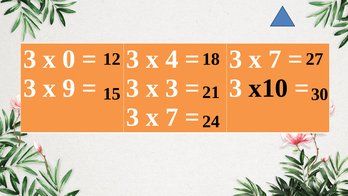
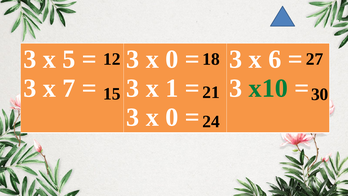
0: 0 -> 5
4 at (172, 59): 4 -> 0
7 at (275, 59): 7 -> 6
9: 9 -> 7
x 3: 3 -> 1
x10 colour: black -> green
7 at (172, 117): 7 -> 0
